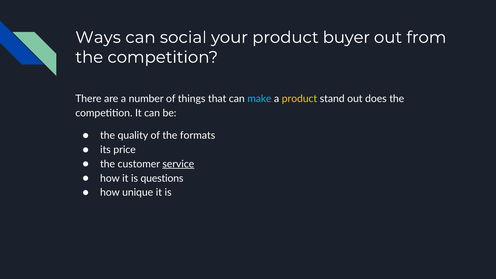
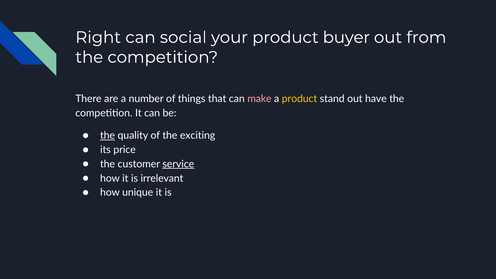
Ways: Ways -> Right
make colour: light blue -> pink
does: does -> have
the at (108, 136) underline: none -> present
formats: formats -> exciting
questions: questions -> irrelevant
